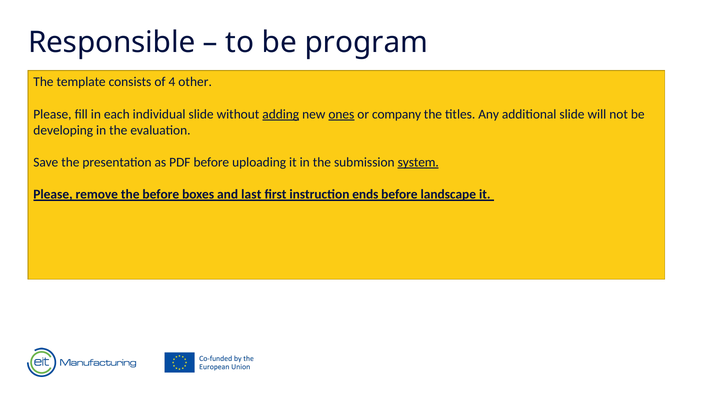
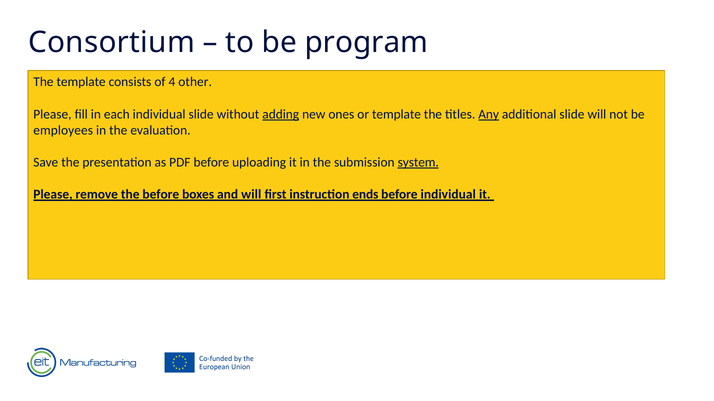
Responsible: Responsible -> Consortium
ones underline: present -> none
or company: company -> template
Any underline: none -> present
developing: developing -> employees
and last: last -> will
before landscape: landscape -> individual
